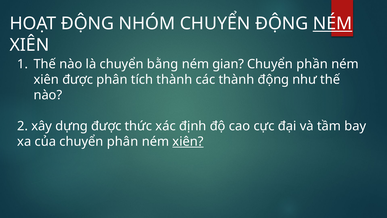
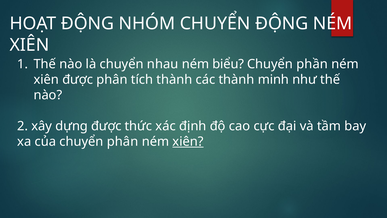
NÉM at (333, 24) underline: present -> none
bằng: bằng -> nhau
gian: gian -> biểu
thành động: động -> minh
